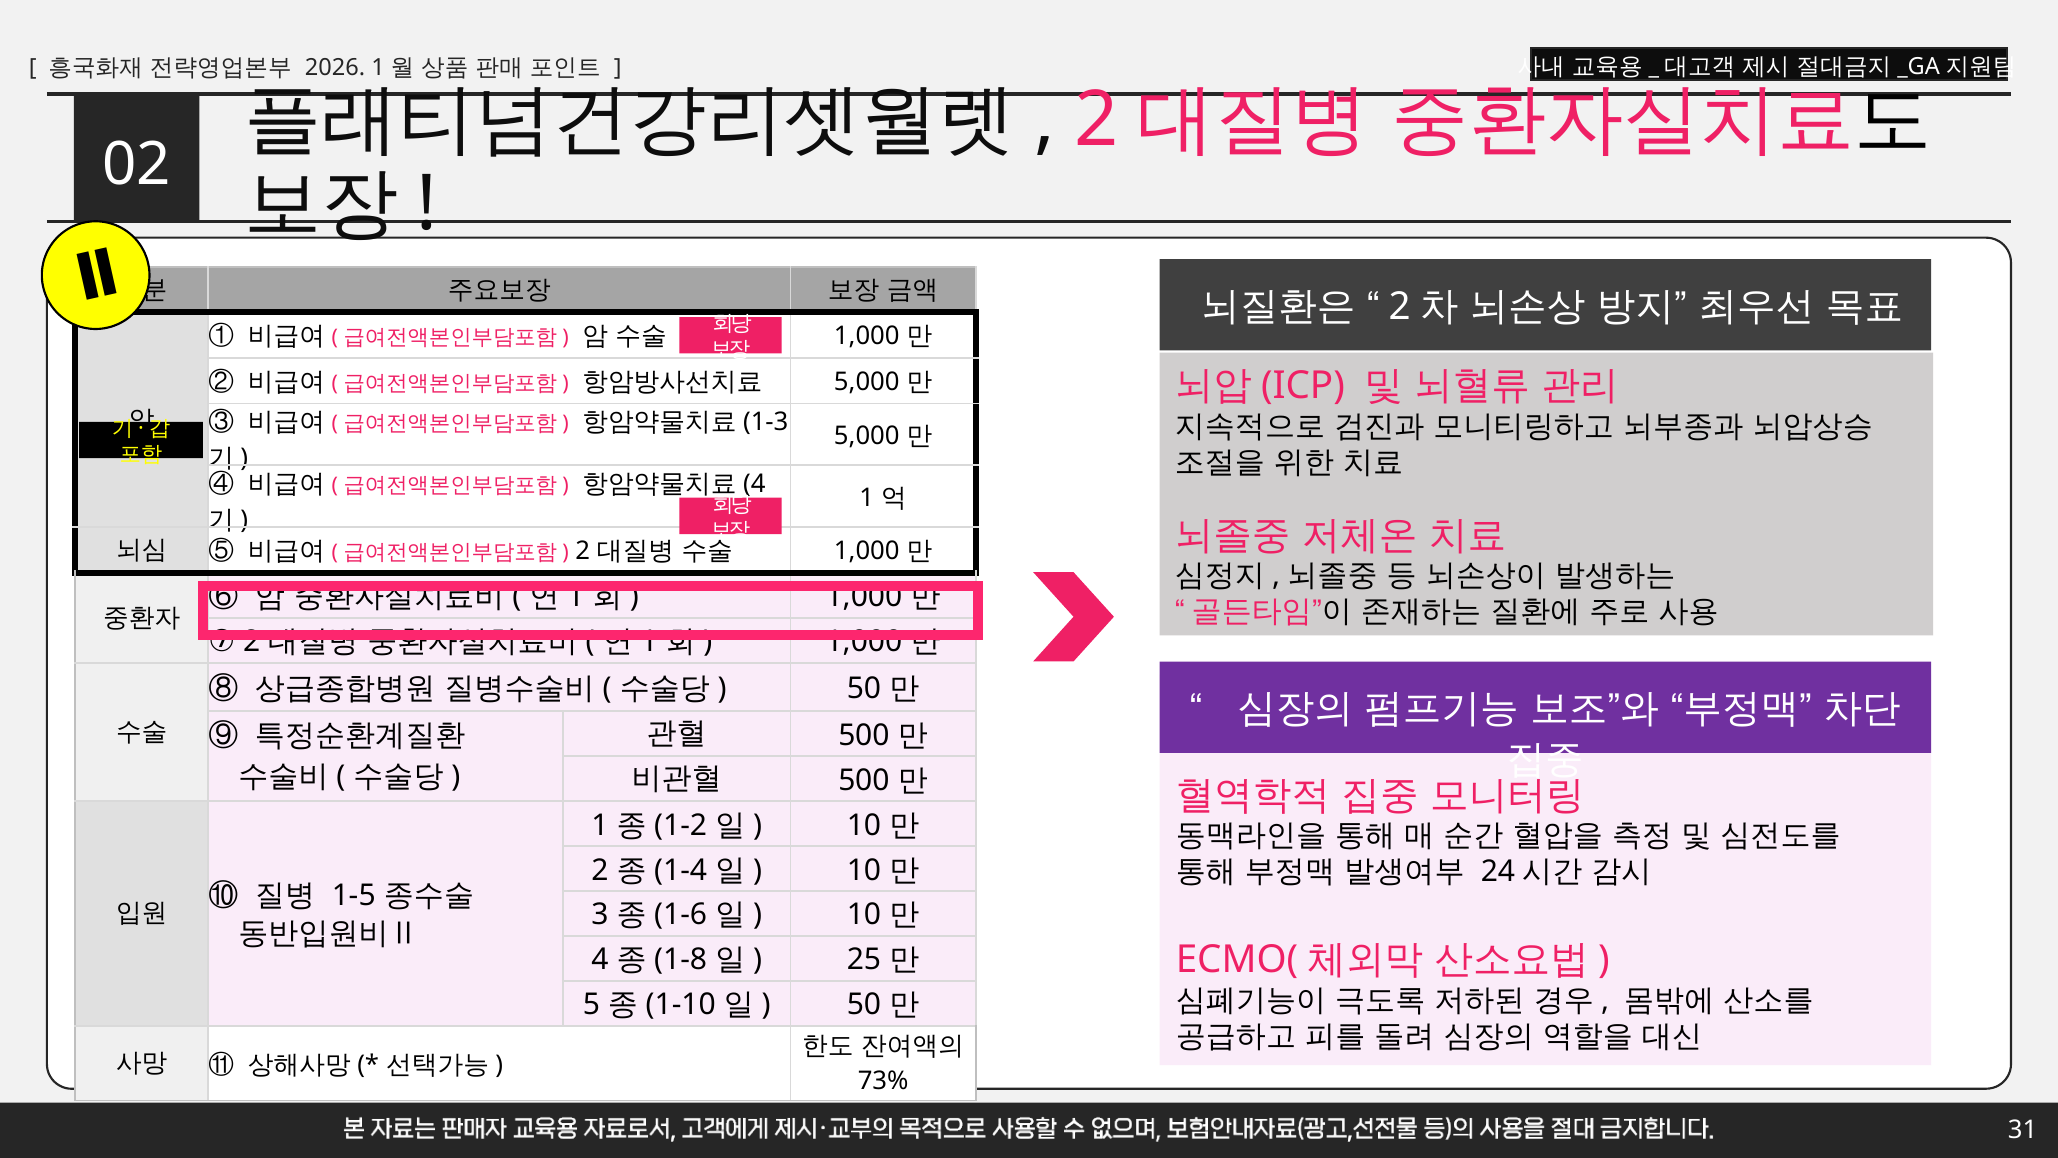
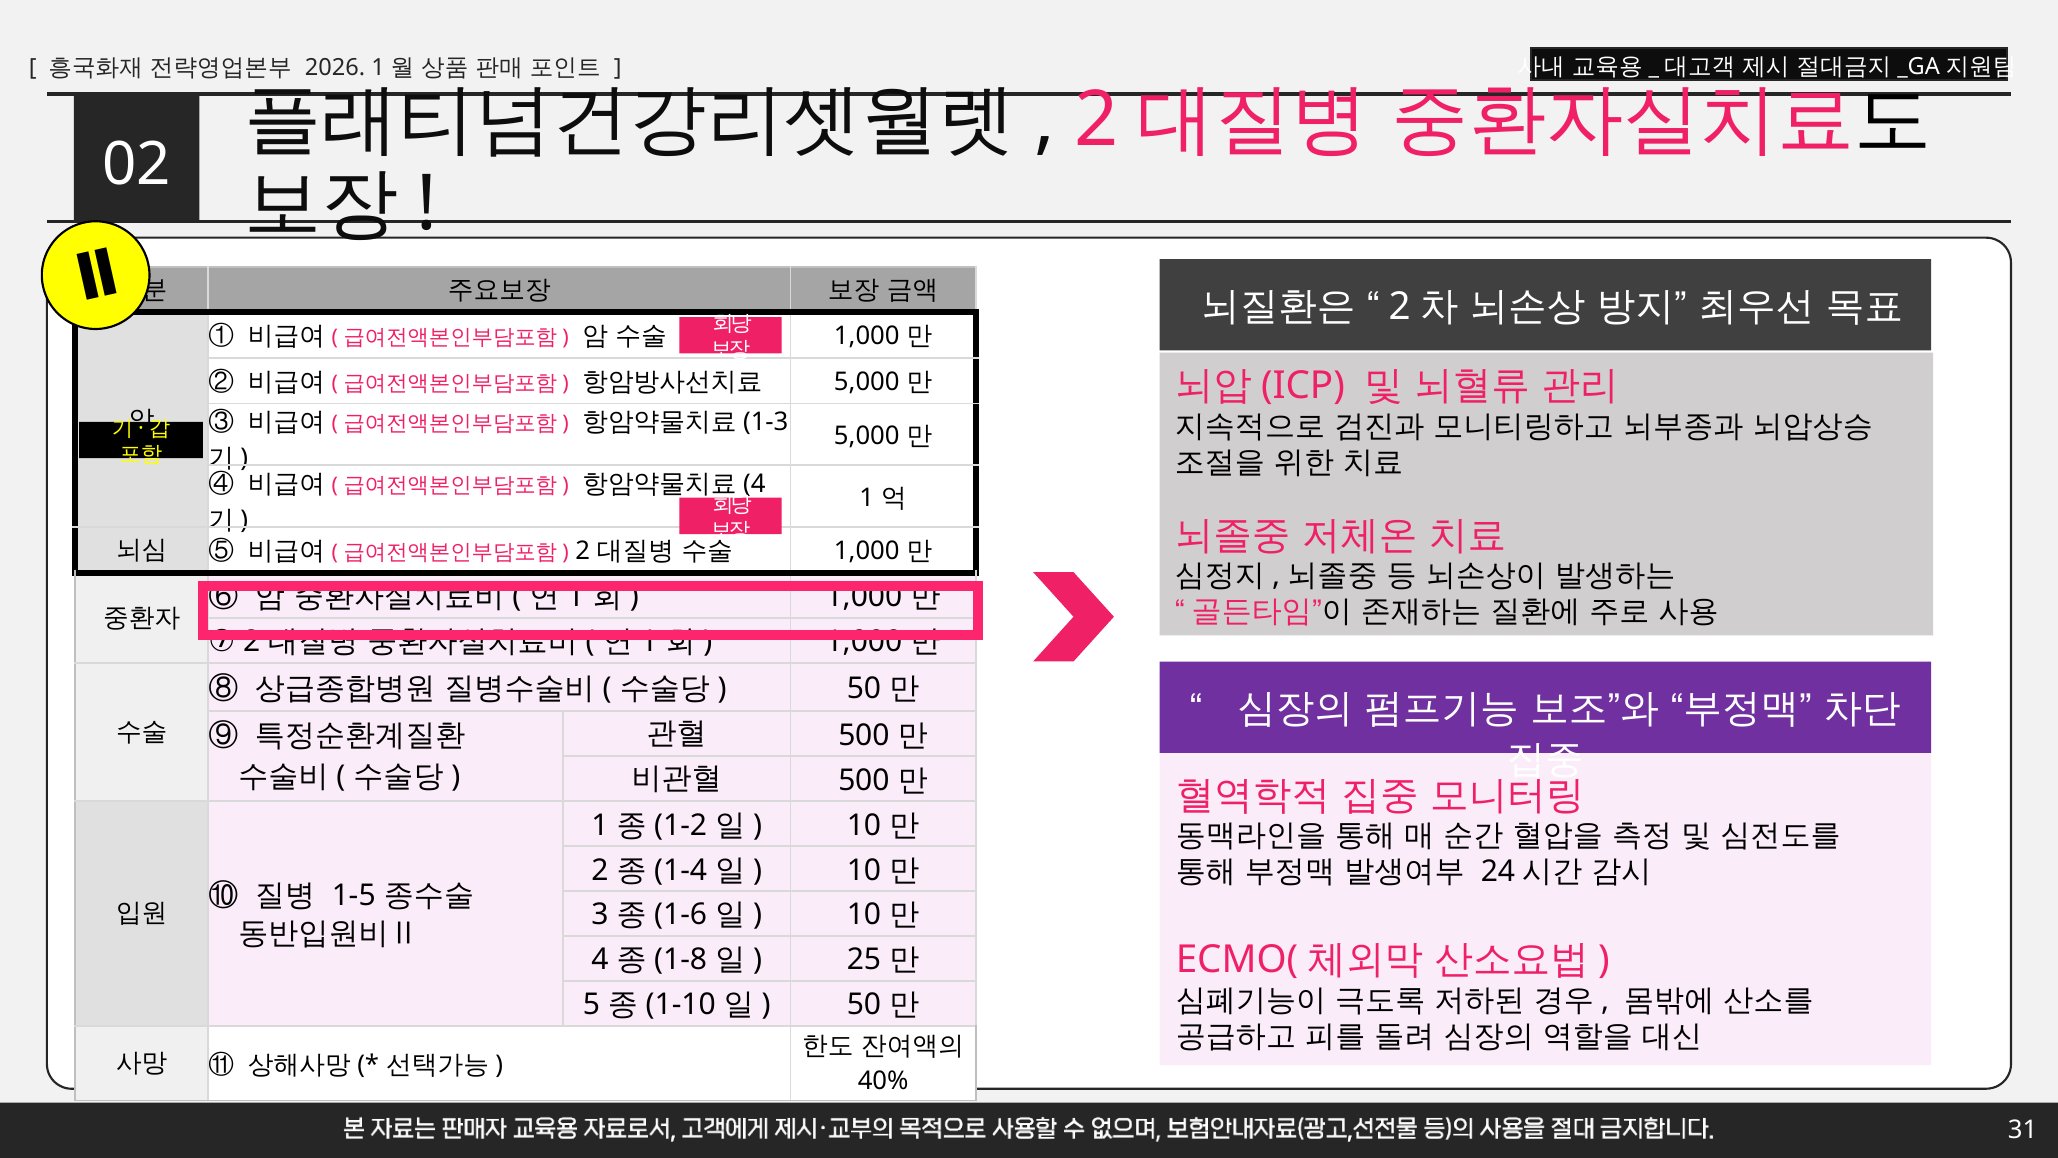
73%: 73% -> 40%
